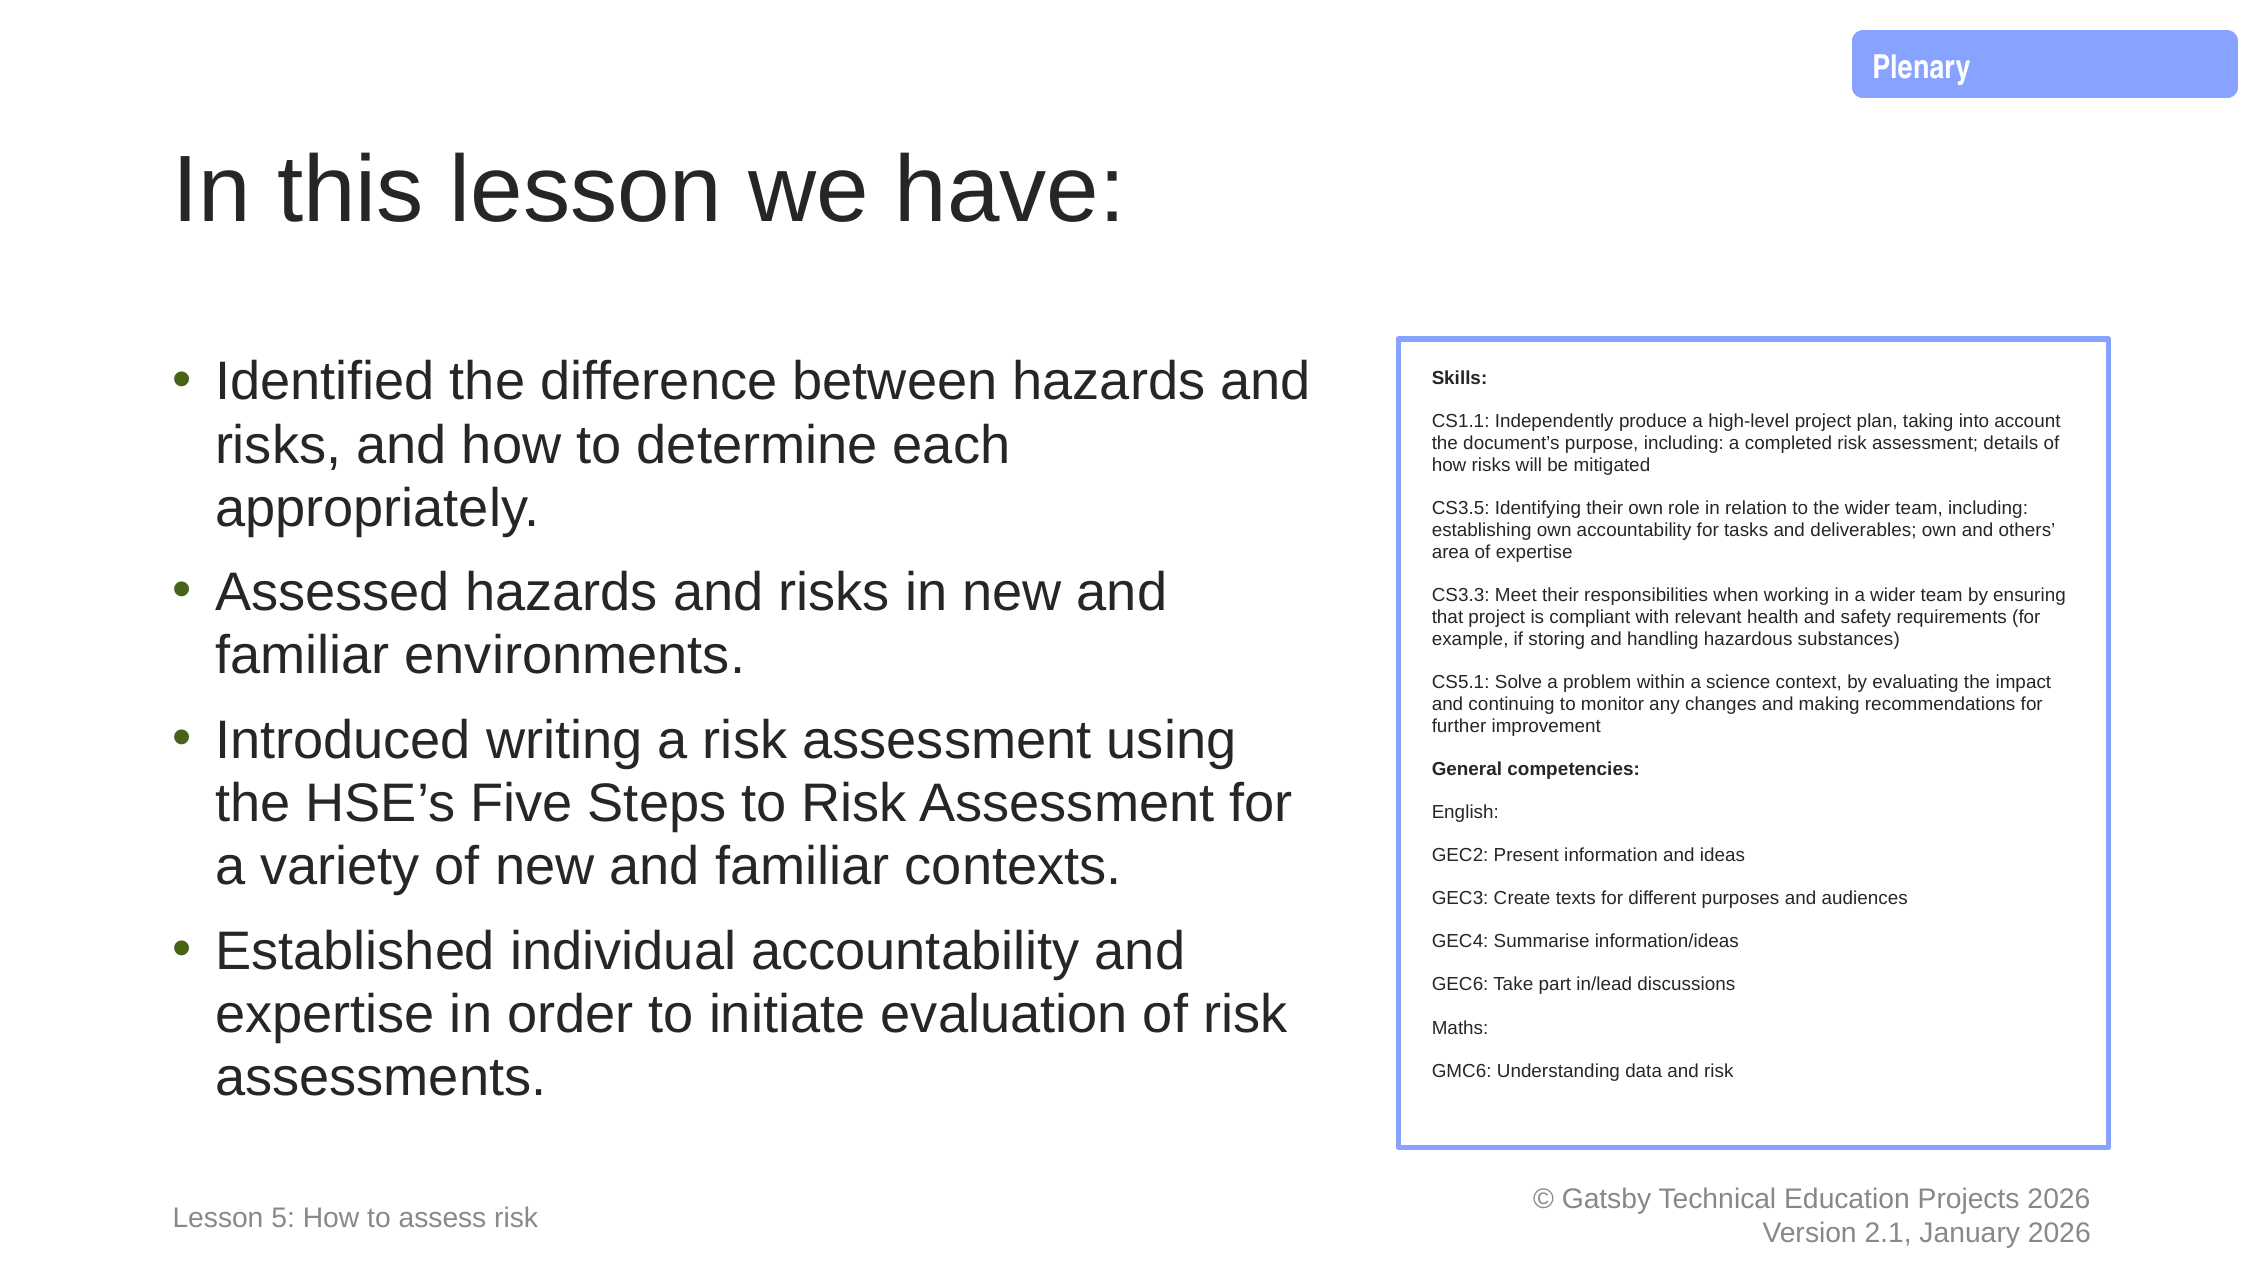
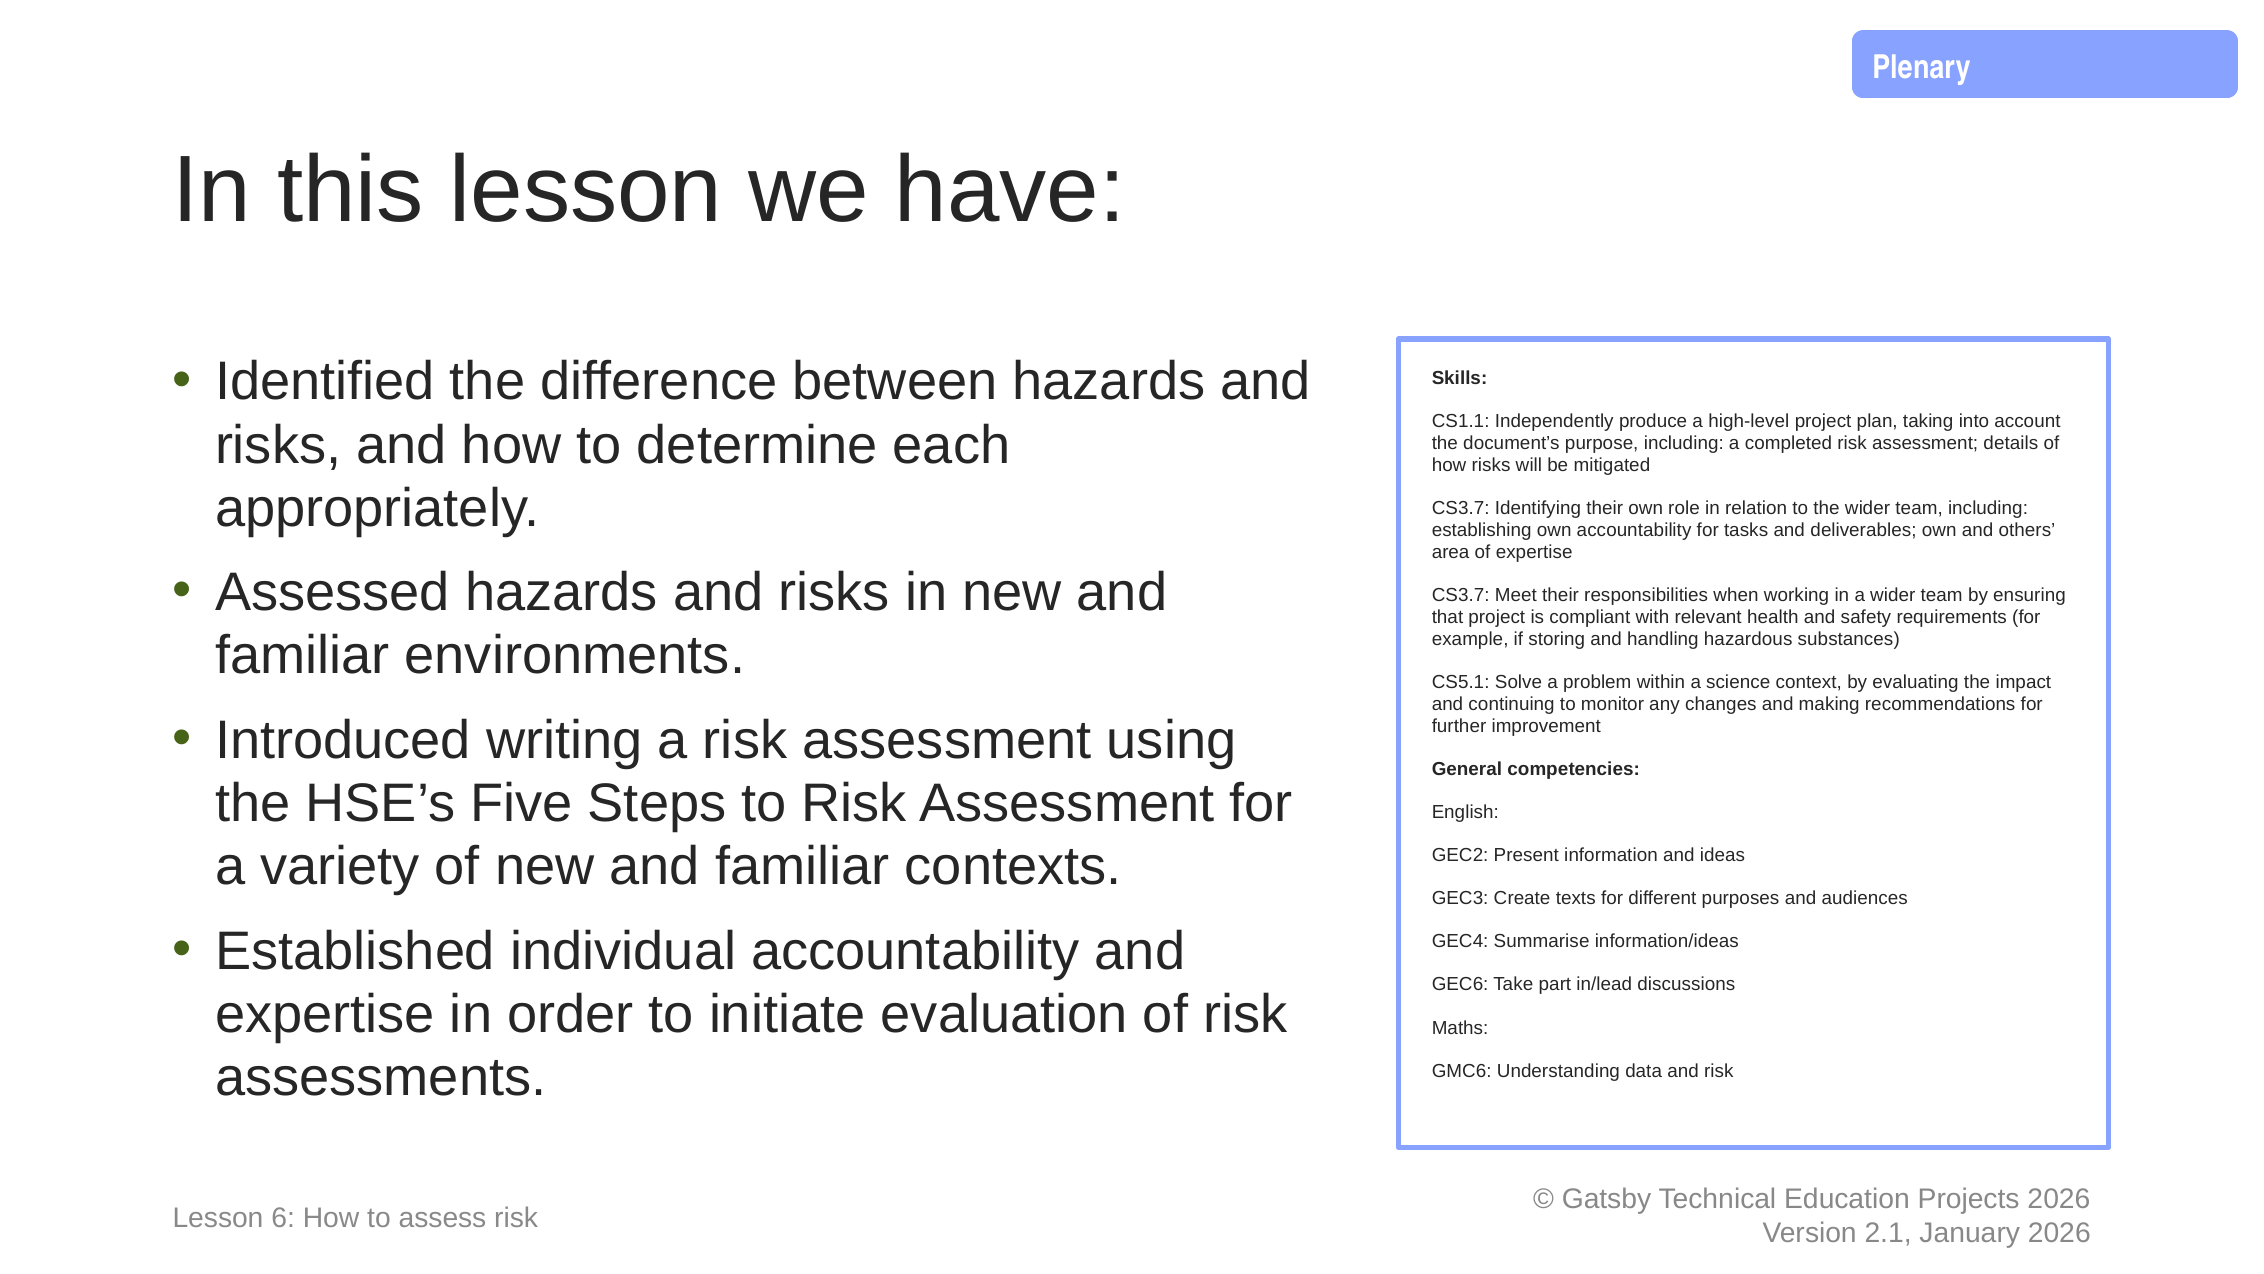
CS3.5 at (1461, 508): CS3.5 -> CS3.7
CS3.3 at (1461, 595): CS3.3 -> CS3.7
5: 5 -> 6
